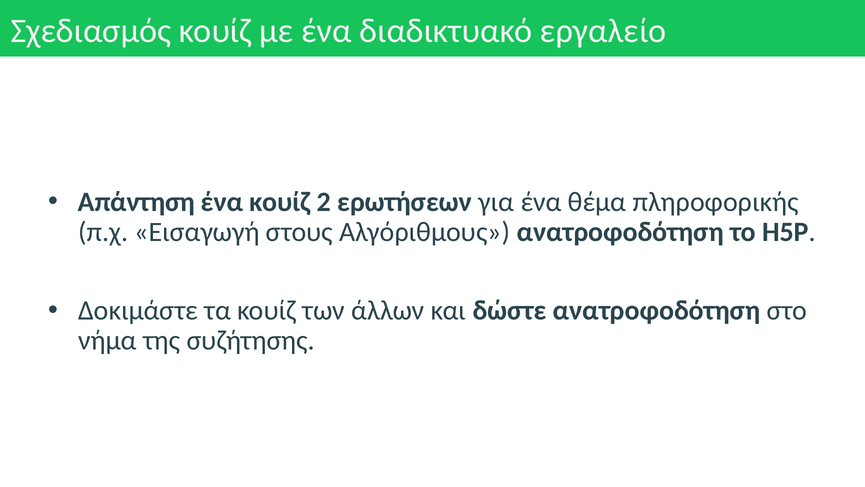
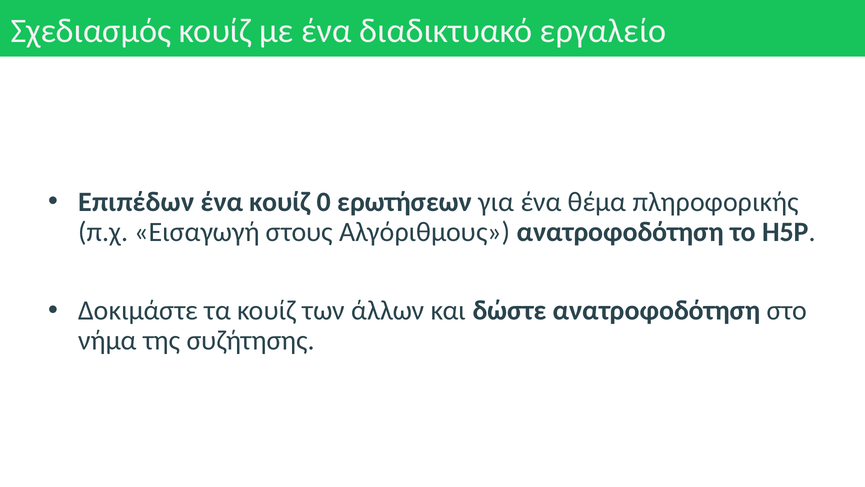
Απάντηση: Απάντηση -> Επιπέδων
2: 2 -> 0
